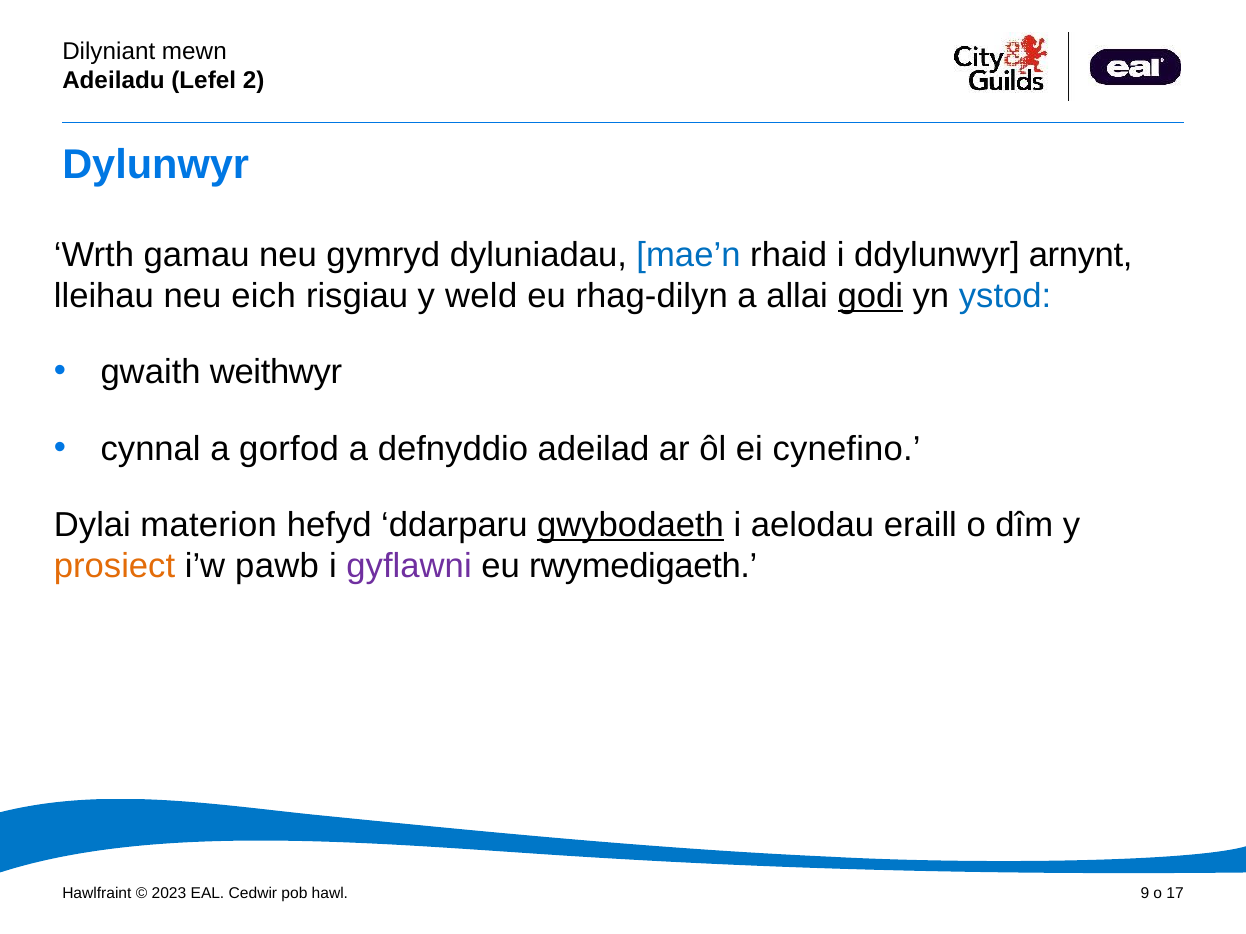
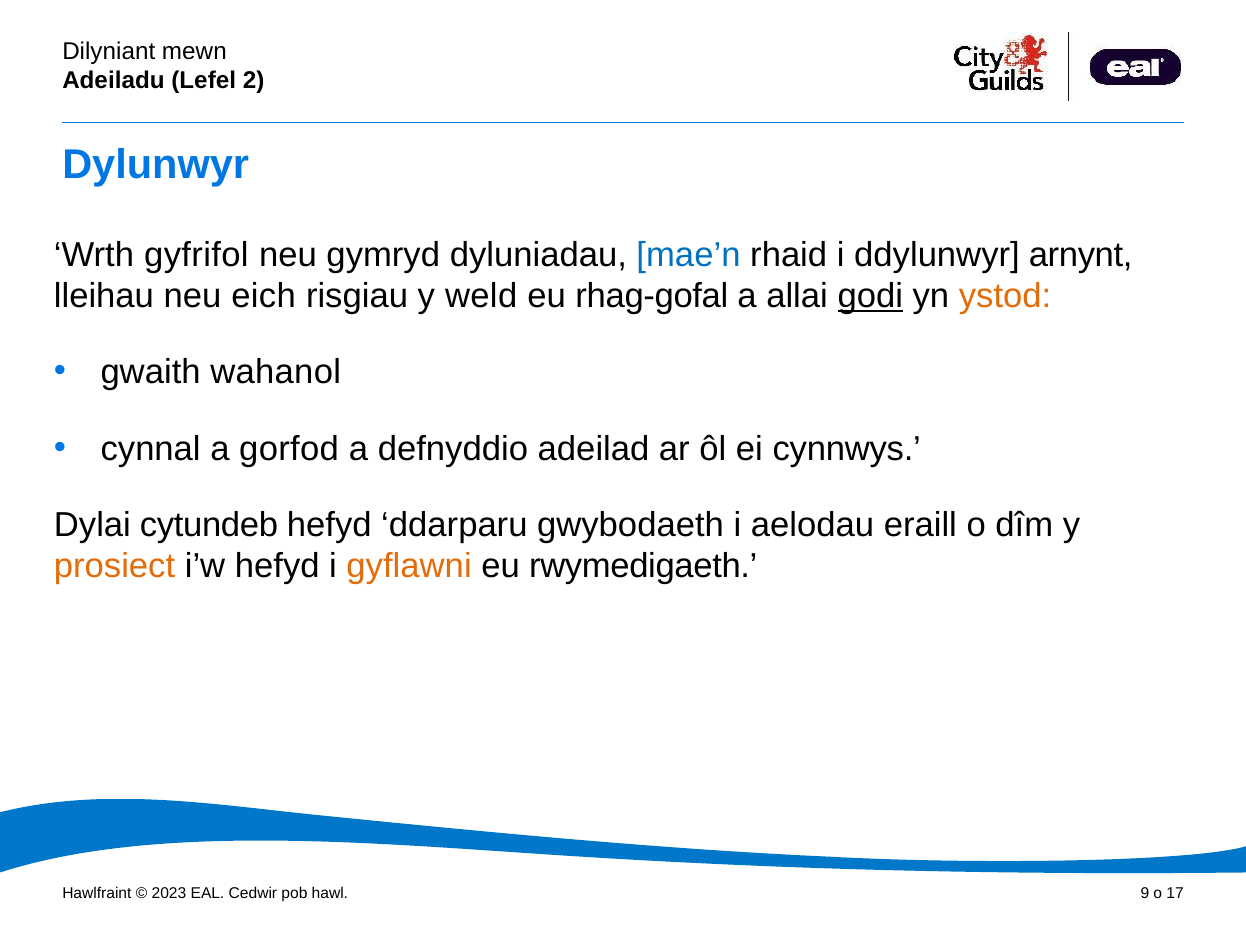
gamau: gamau -> gyfrifol
rhag-dilyn: rhag-dilyn -> rhag-gofal
ystod colour: blue -> orange
weithwyr: weithwyr -> wahanol
cynefino: cynefino -> cynnwys
materion: materion -> cytundeb
gwybodaeth underline: present -> none
i’w pawb: pawb -> hefyd
gyflawni colour: purple -> orange
